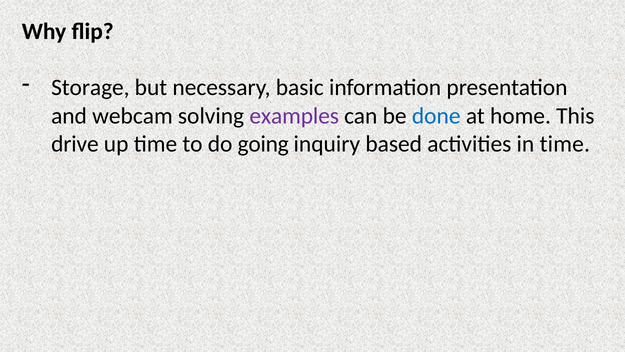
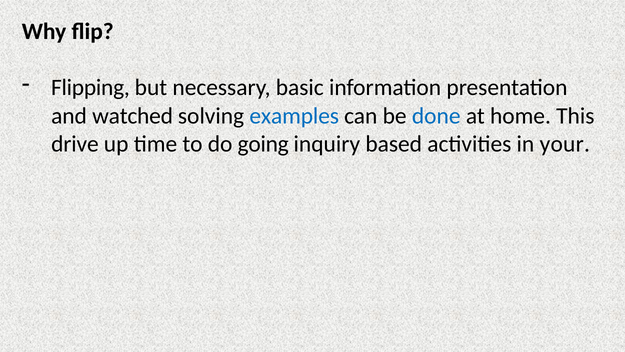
Storage: Storage -> Flipping
webcam: webcam -> watched
examples colour: purple -> blue
in time: time -> your
